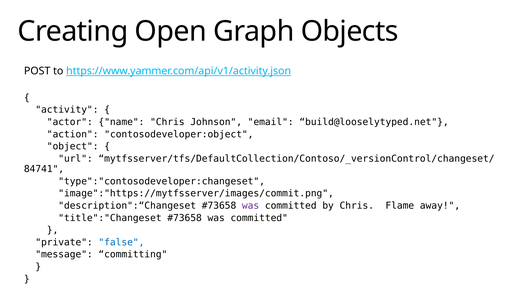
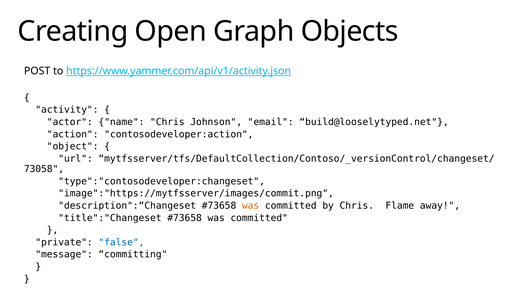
contosodeveloper:object: contosodeveloper:object -> contosodeveloper:action
84741: 84741 -> 73058
was at (251, 206) colour: purple -> orange
